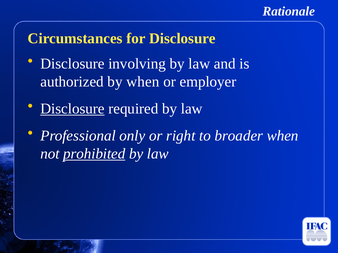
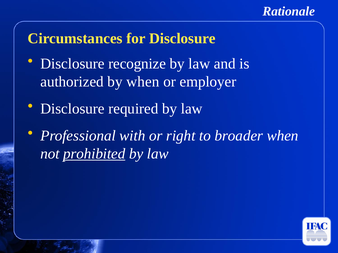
involving: involving -> recognize
Disclosure at (72, 109) underline: present -> none
only: only -> with
